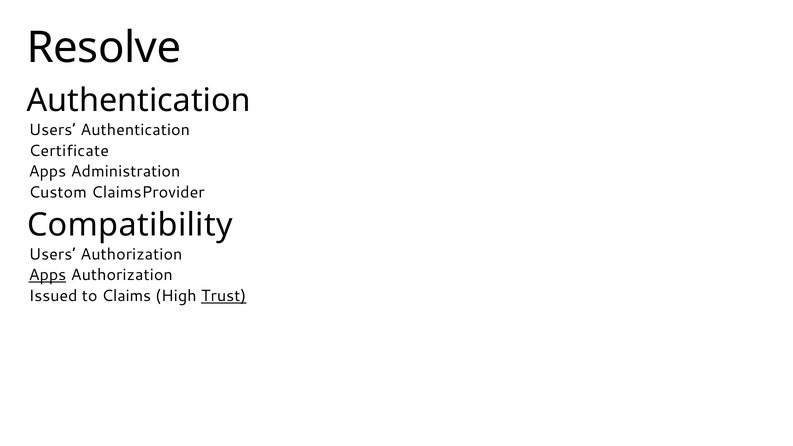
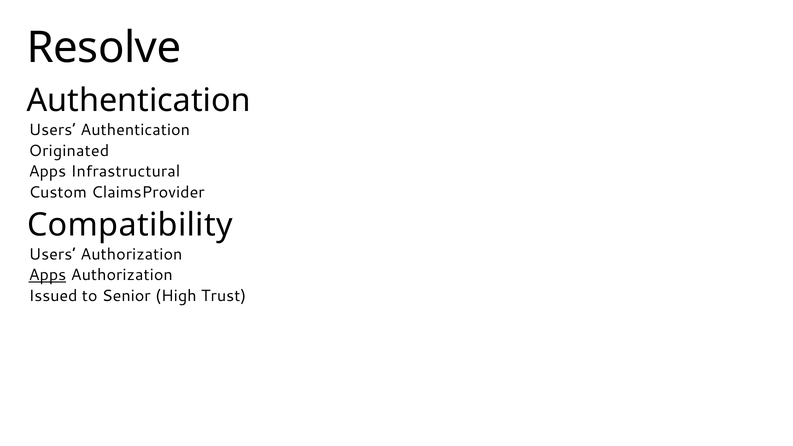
Certificate: Certificate -> Originated
Administration: Administration -> Infrastructural
Claims: Claims -> Senior
Trust underline: present -> none
